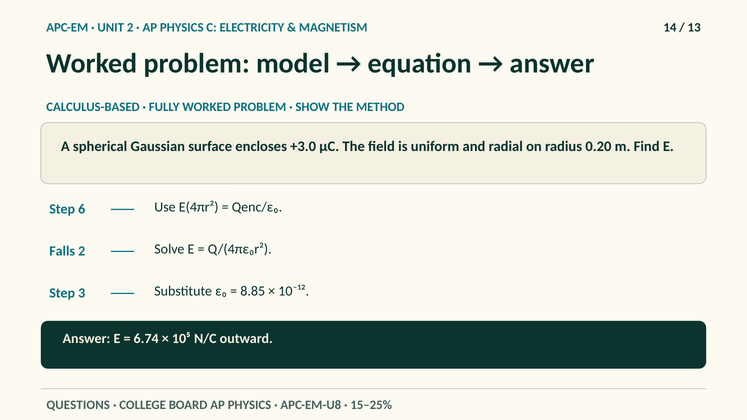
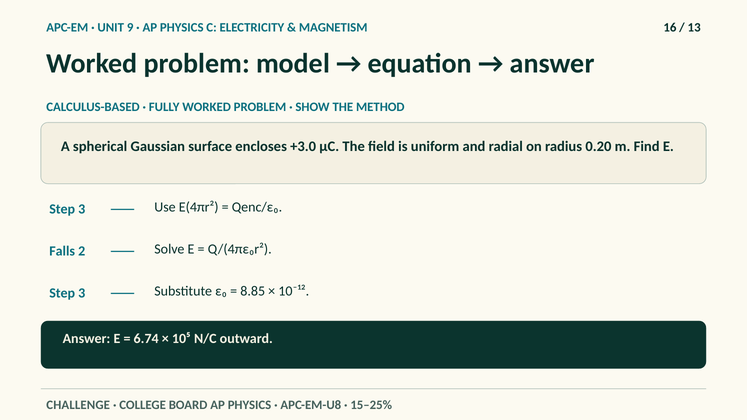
UNIT 2: 2 -> 9
14: 14 -> 16
6 at (82, 209): 6 -> 3
QUESTIONS: QUESTIONS -> CHALLENGE
